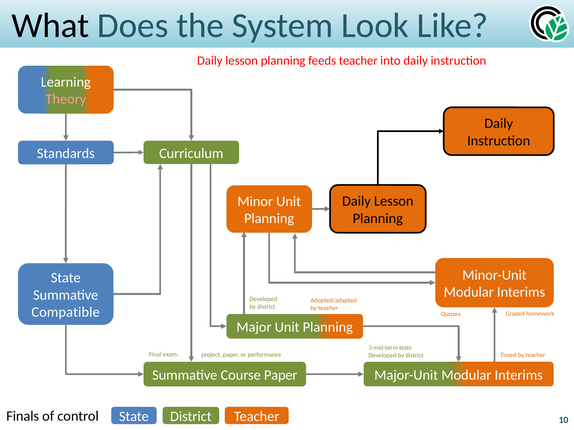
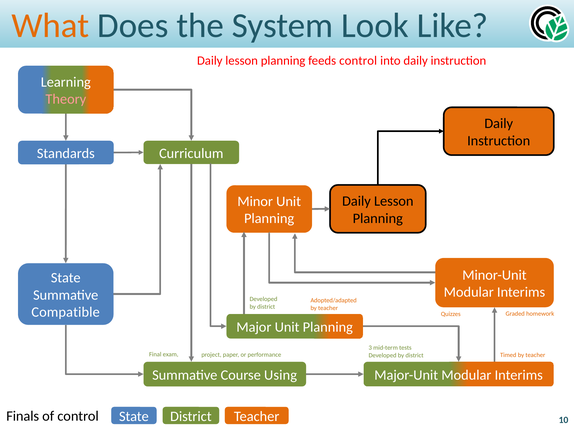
What colour: black -> orange
feeds teacher: teacher -> control
Course Paper: Paper -> Using
